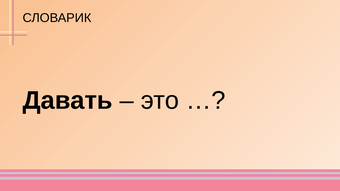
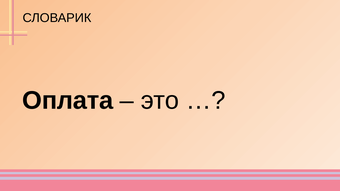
Давать: Давать -> Оплата
